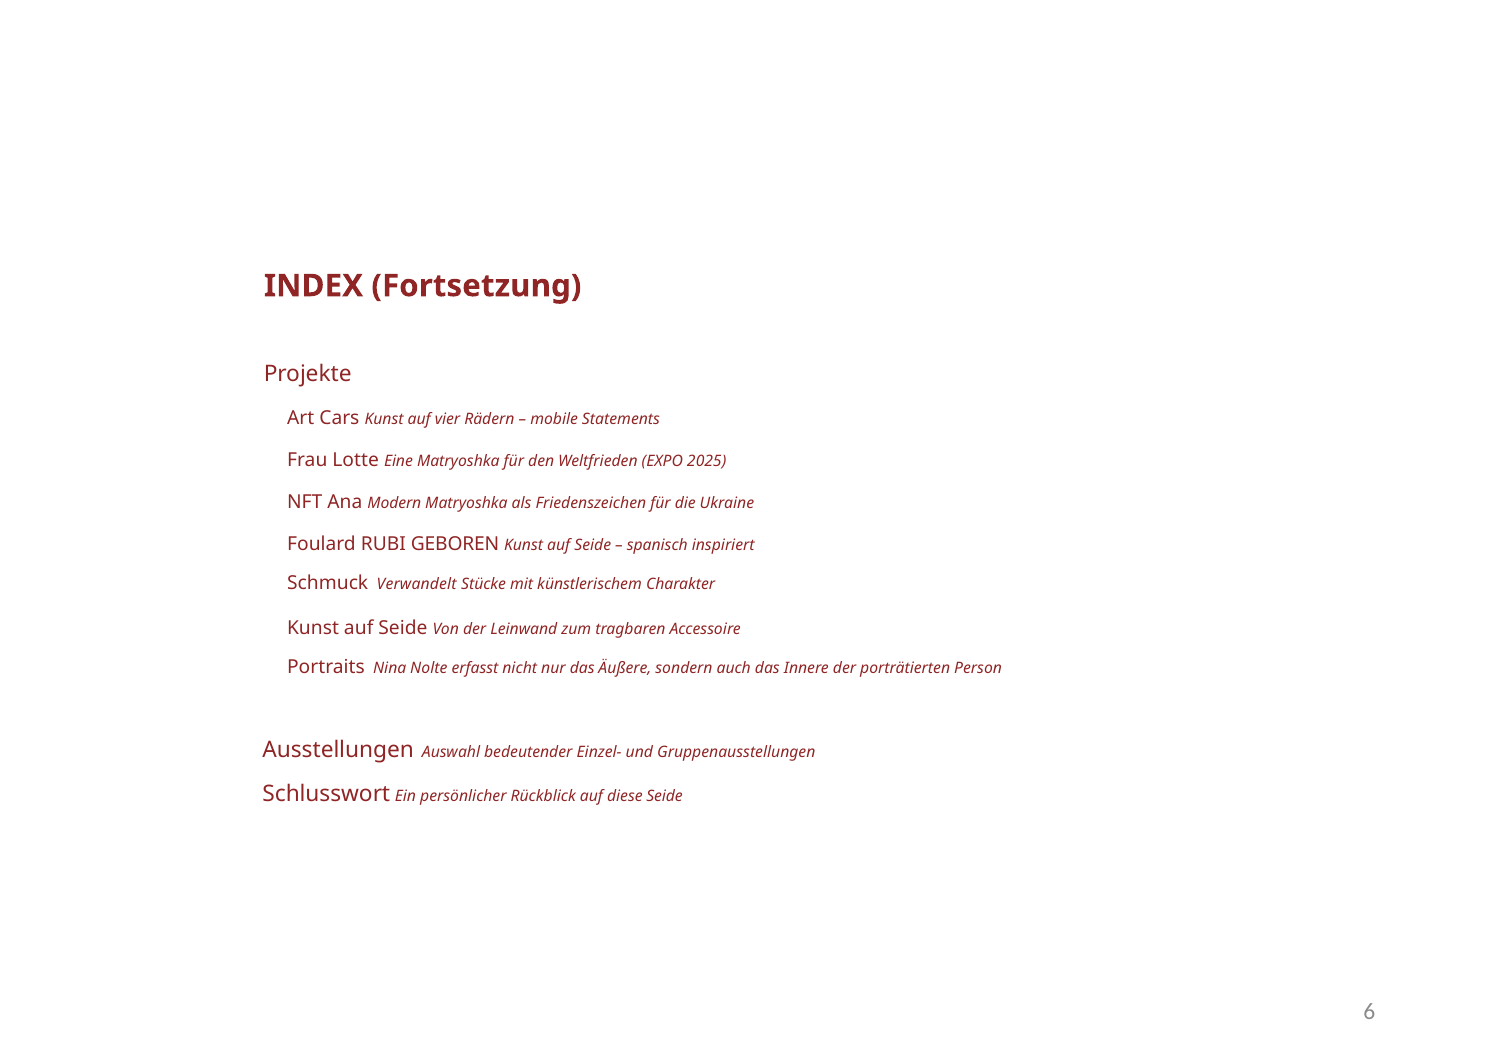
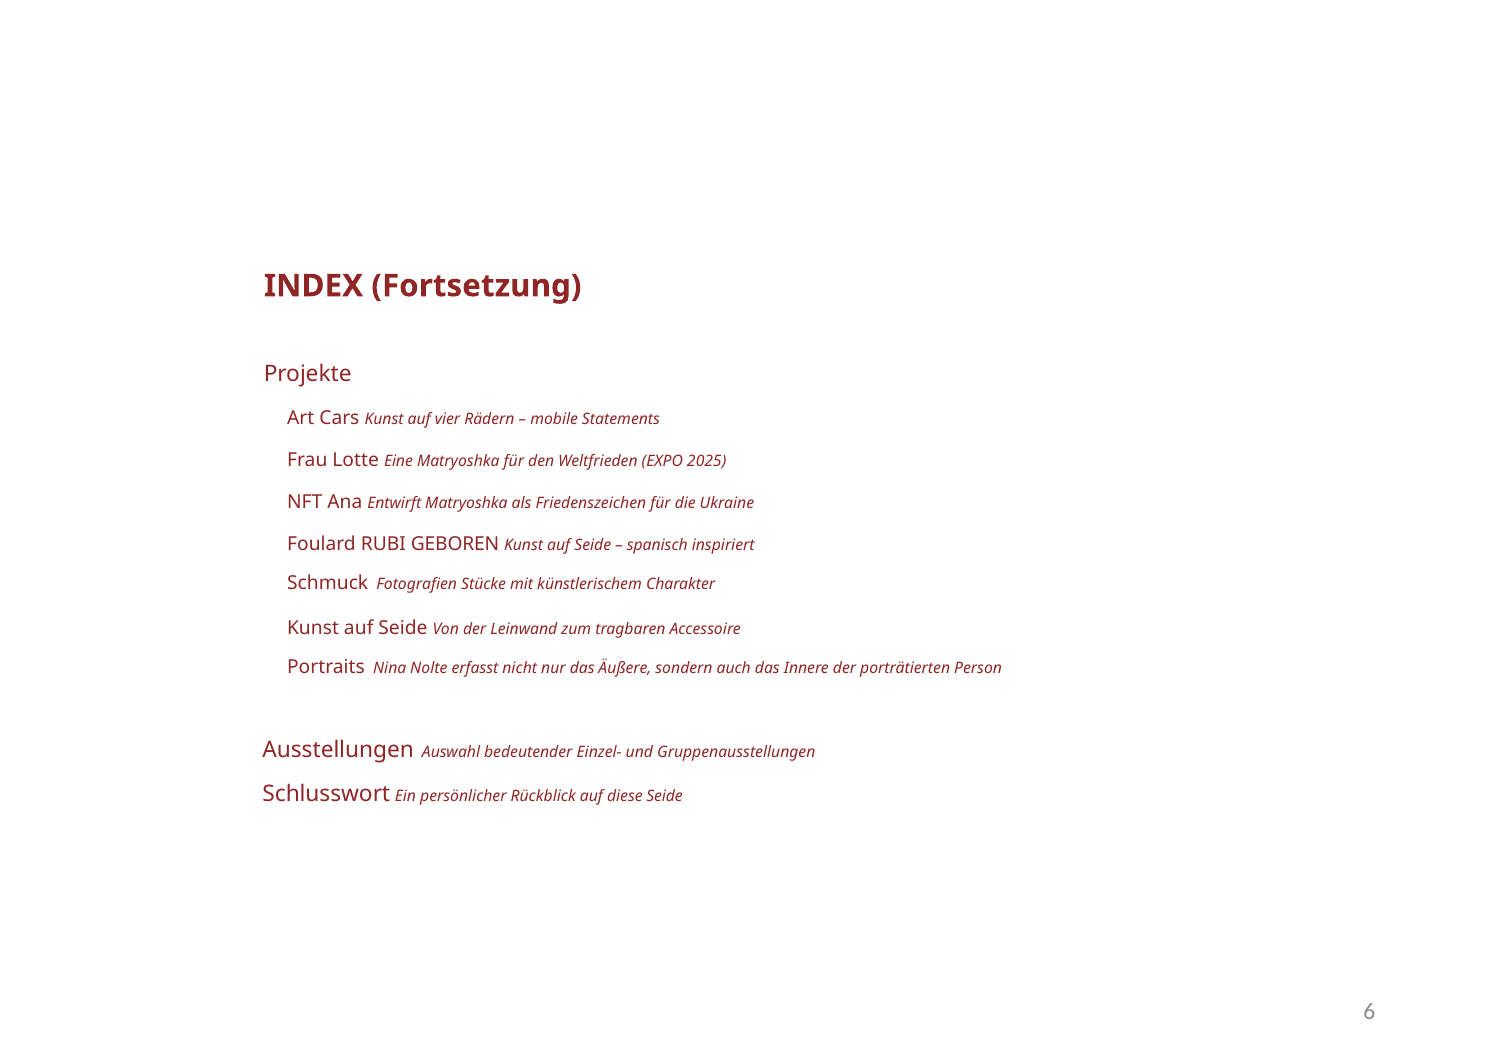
Modern: Modern -> Entwirft
Verwandelt: Verwandelt -> Fotografien
